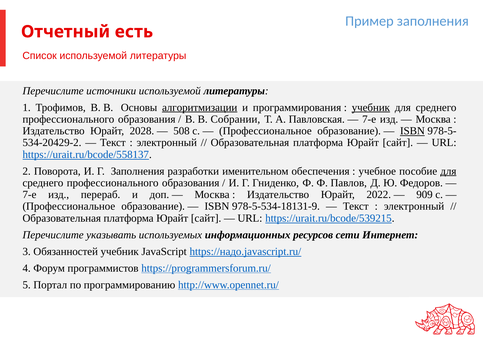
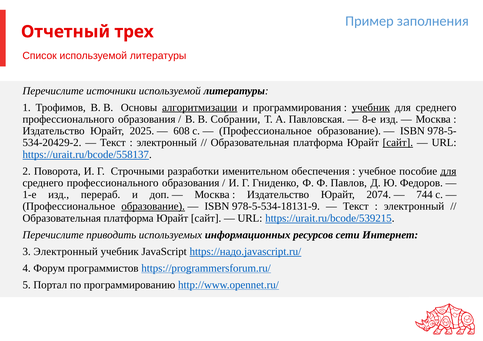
есть: есть -> трех
7-е at (369, 119): 7-е -> 8-е
2028: 2028 -> 2025
508: 508 -> 608
ISBN at (412, 131) underline: present -> none
сайт at (398, 143) underline: none -> present
Г Заполнения: Заполнения -> Строчными
7-е at (29, 195): 7-е -> 1-е
2022: 2022 -> 2074
909: 909 -> 744
образование at (153, 207) underline: none -> present
указывать: указывать -> приводить
3 Обязанностей: Обязанностей -> Электронный
